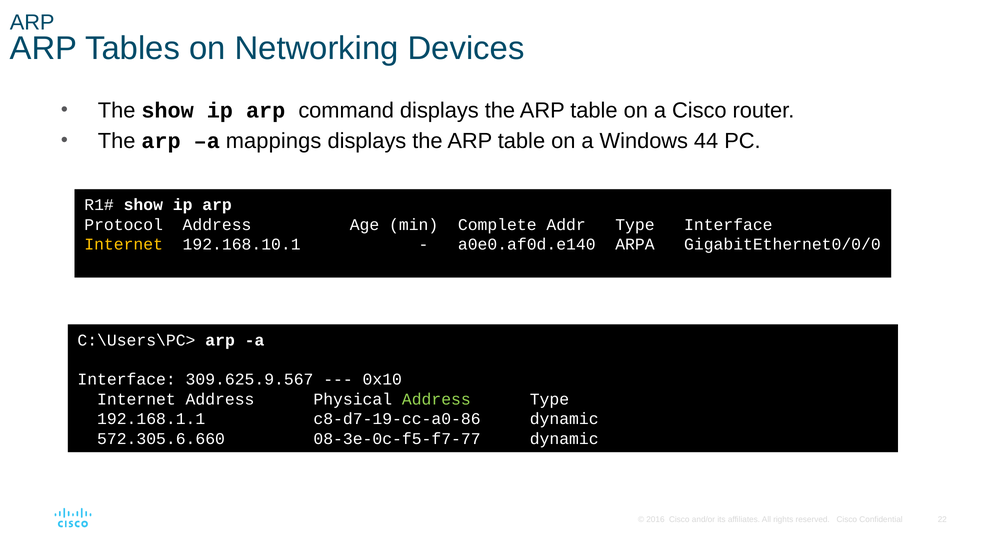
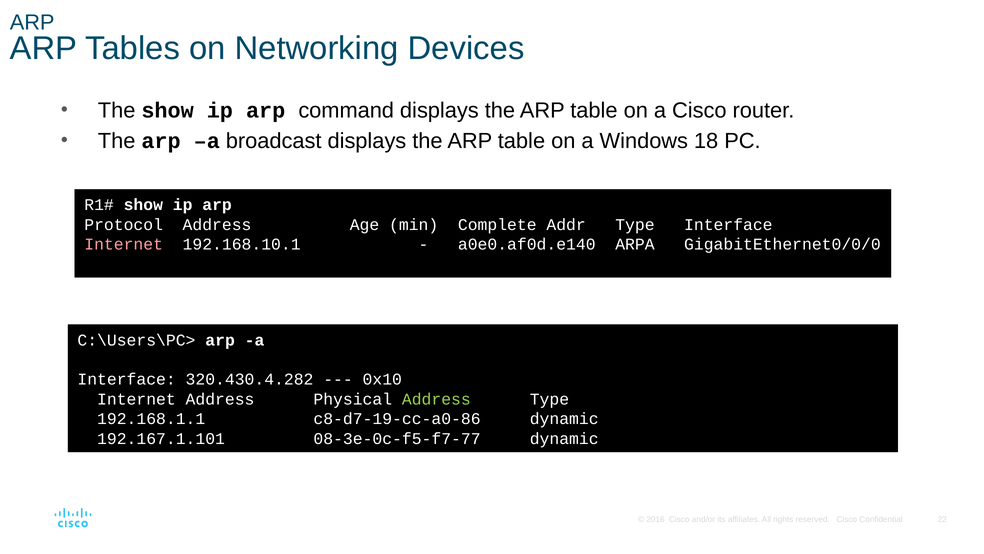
mappings: mappings -> broadcast
44: 44 -> 18
Internet at (124, 244) colour: yellow -> pink
309.625.9.567: 309.625.9.567 -> 320.430.4.282
572.305.6.660: 572.305.6.660 -> 192.167.1.101
